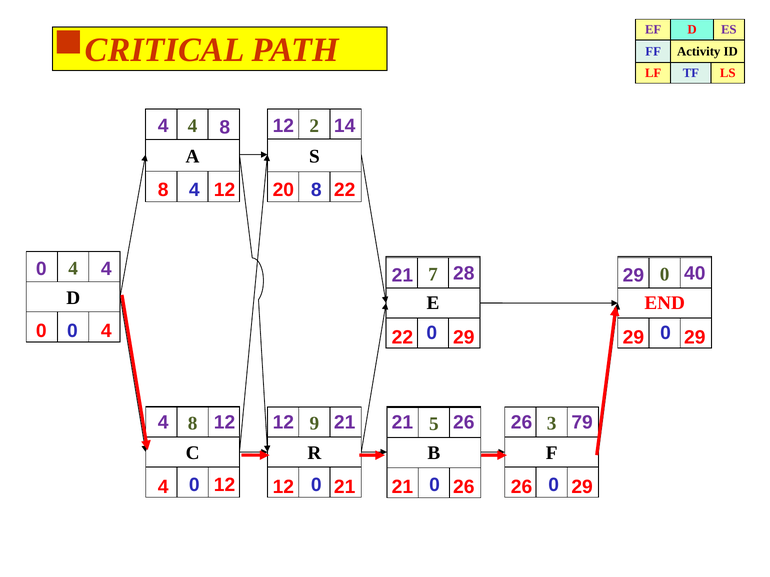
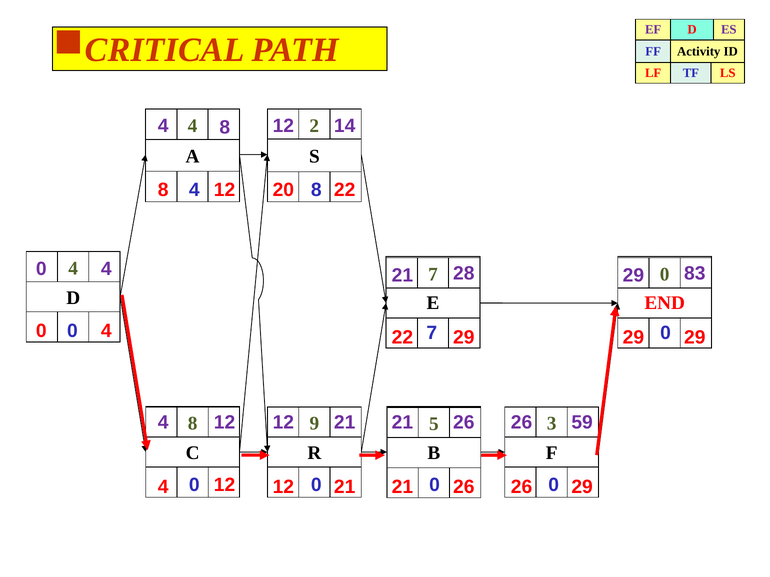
40: 40 -> 83
0 at (432, 333): 0 -> 7
79: 79 -> 59
